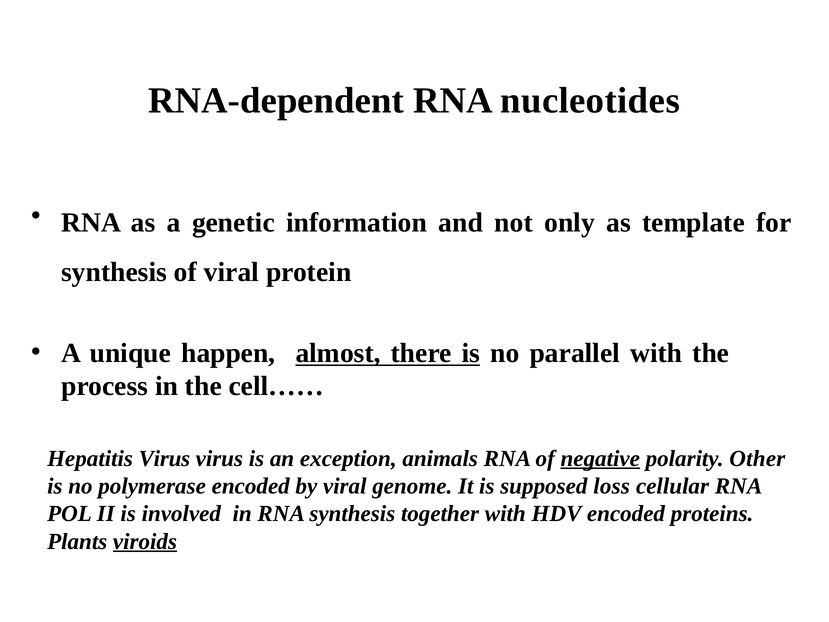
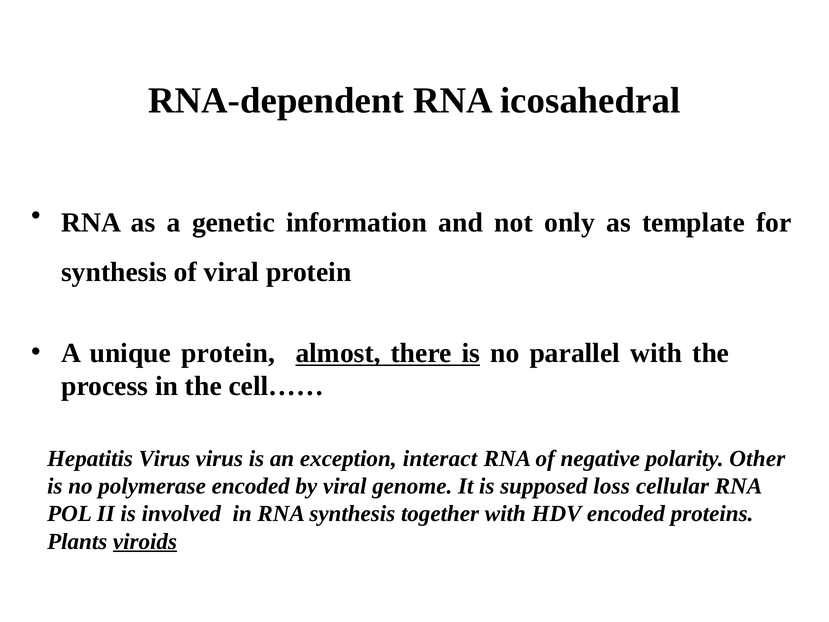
nucleotides: nucleotides -> icosahedral
unique happen: happen -> protein
animals: animals -> interact
negative underline: present -> none
